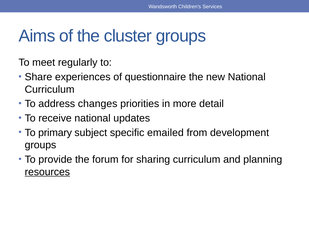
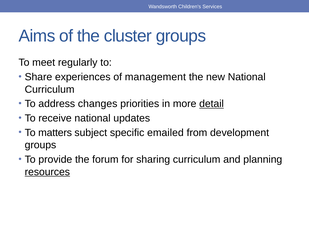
questionnaire: questionnaire -> management
detail underline: none -> present
primary: primary -> matters
